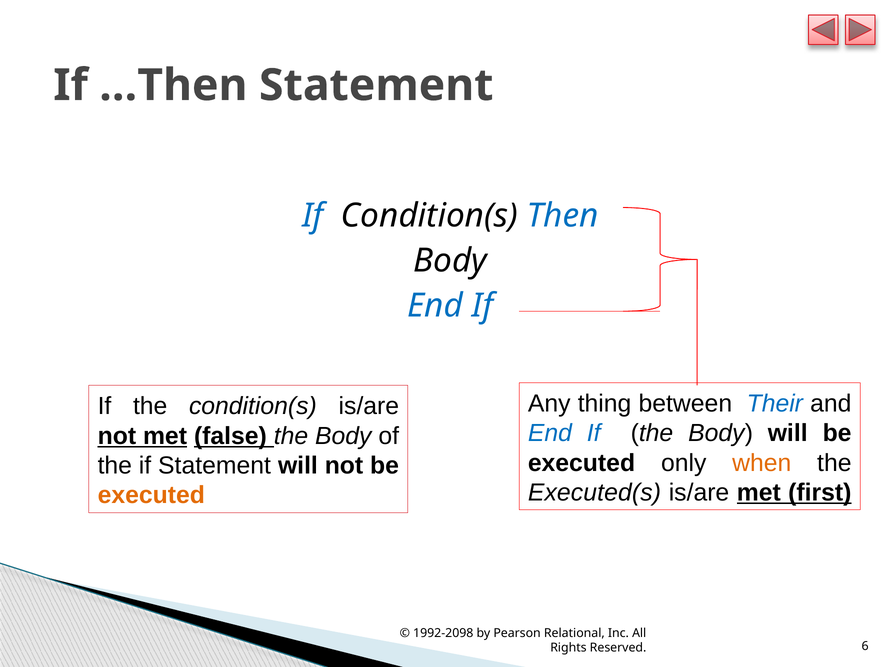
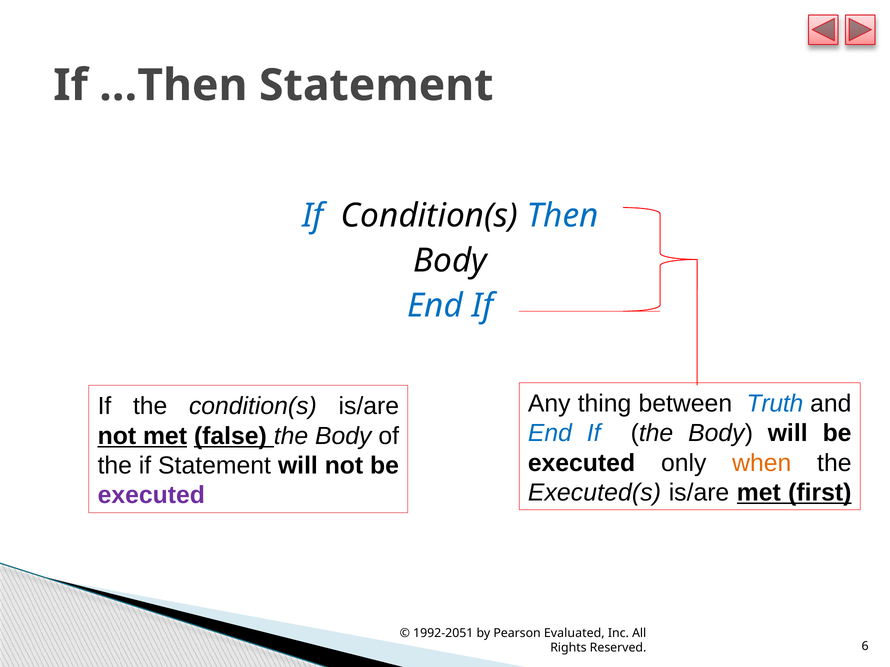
Their: Their -> Truth
executed at (151, 496) colour: orange -> purple
1992-2098: 1992-2098 -> 1992-2051
Relational: Relational -> Evaluated
